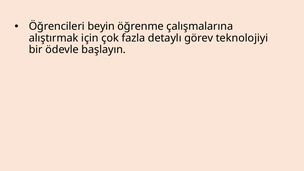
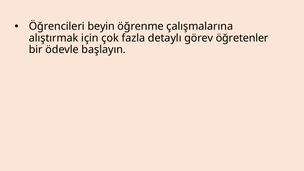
teknolojiyi: teknolojiyi -> öğretenler
